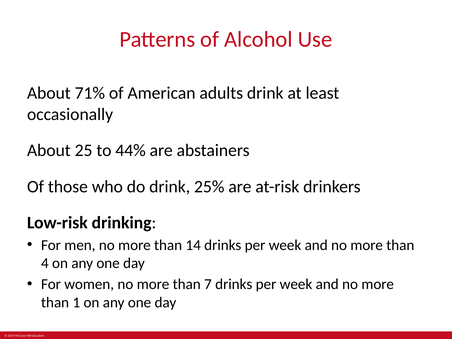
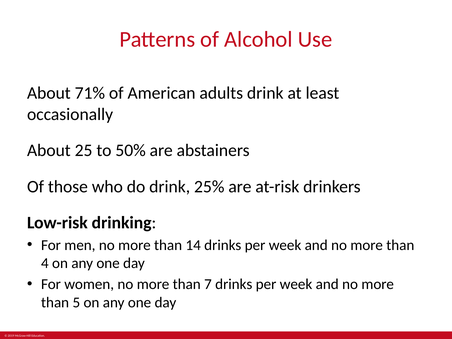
44%: 44% -> 50%
1: 1 -> 5
